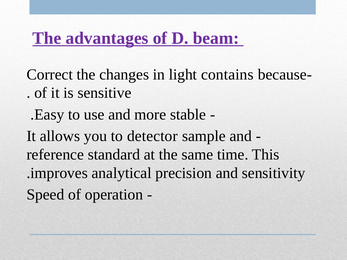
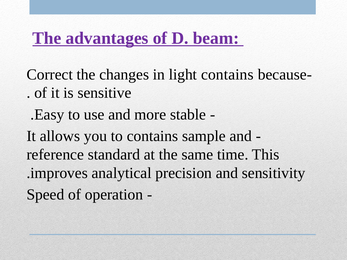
to detector: detector -> contains
